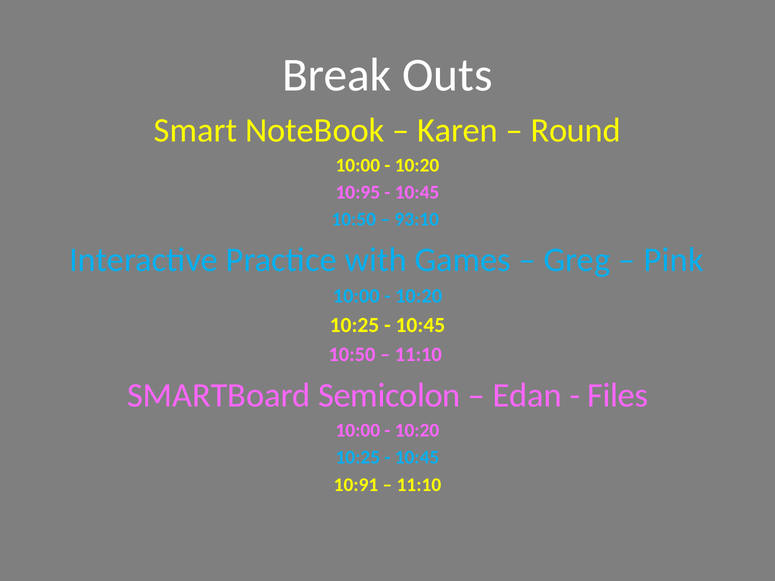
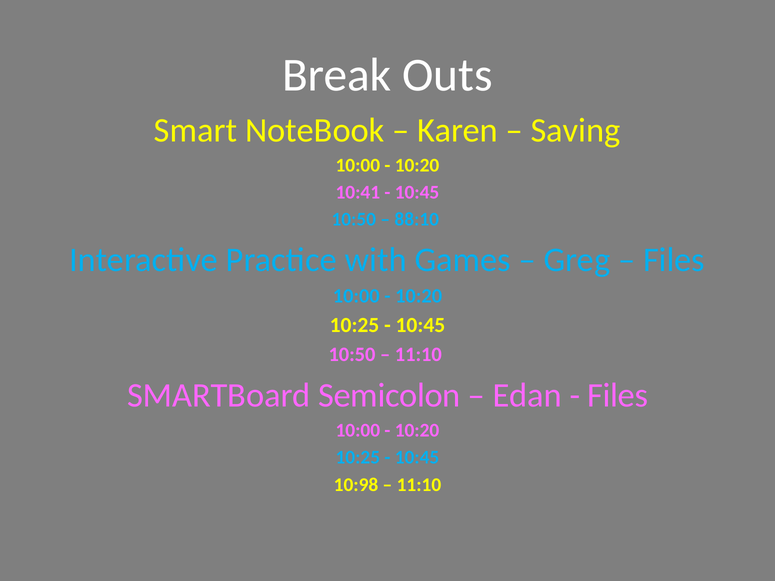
Round: Round -> Saving
10:95: 10:95 -> 10:41
93:10: 93:10 -> 88:10
Pink at (674, 260): Pink -> Files
10:91: 10:91 -> 10:98
